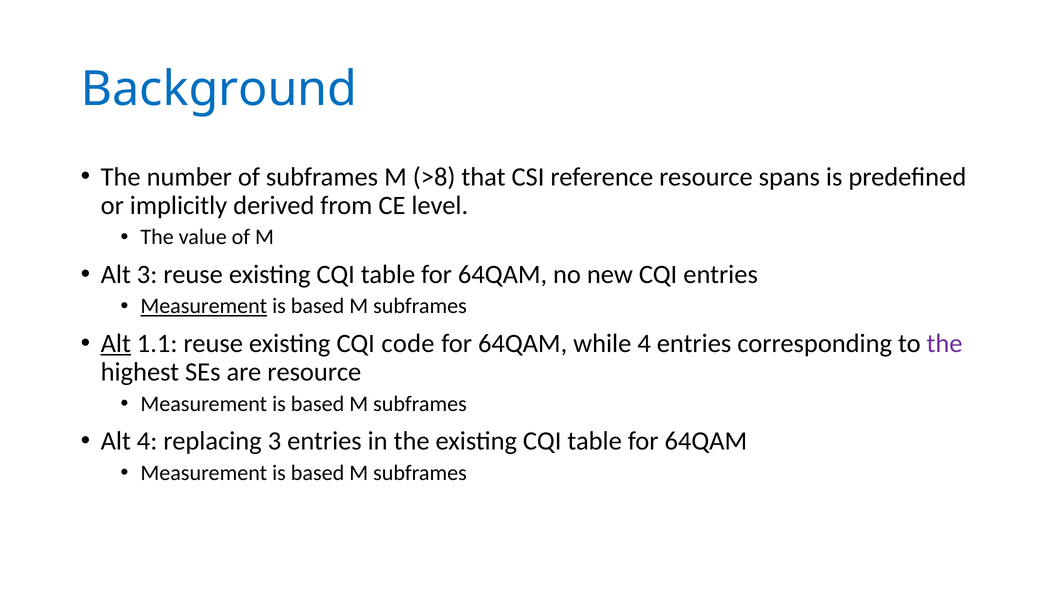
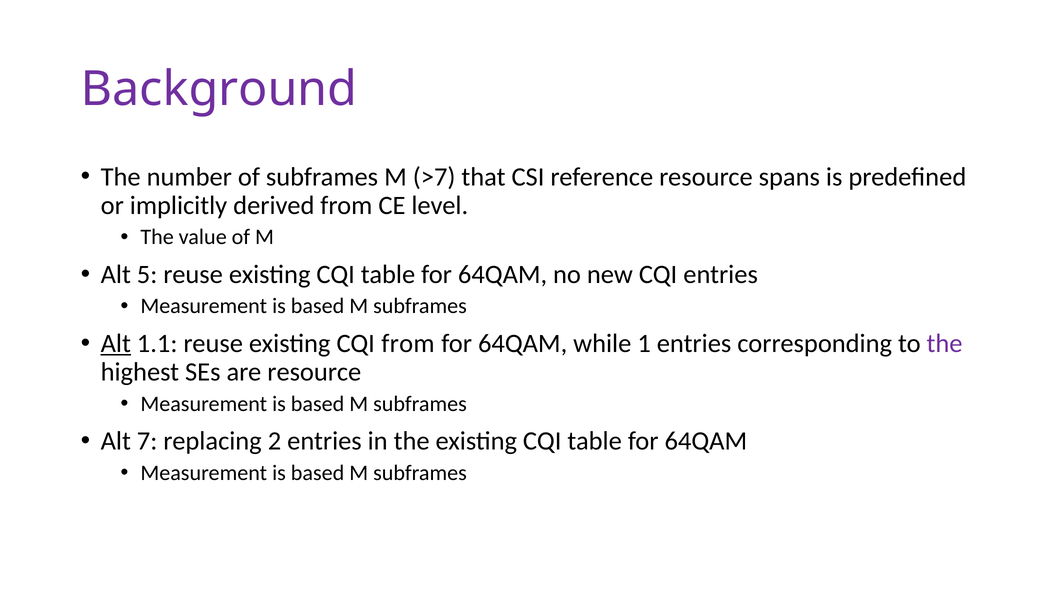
Background colour: blue -> purple
>8: >8 -> >7
Alt 3: 3 -> 5
Measurement at (204, 306) underline: present -> none
CQI code: code -> from
while 4: 4 -> 1
Alt 4: 4 -> 7
replacing 3: 3 -> 2
